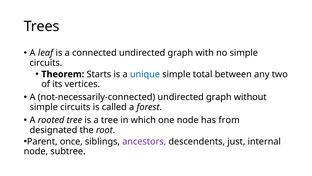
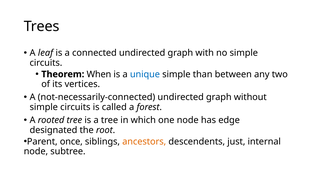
Starts: Starts -> When
total: total -> than
from: from -> edge
ancestors colour: purple -> orange
